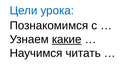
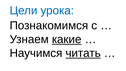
читать underline: none -> present
